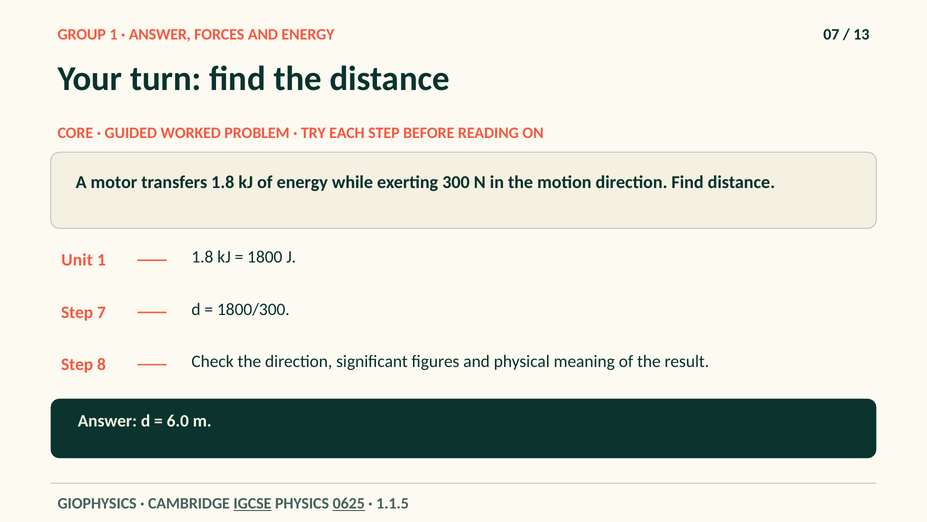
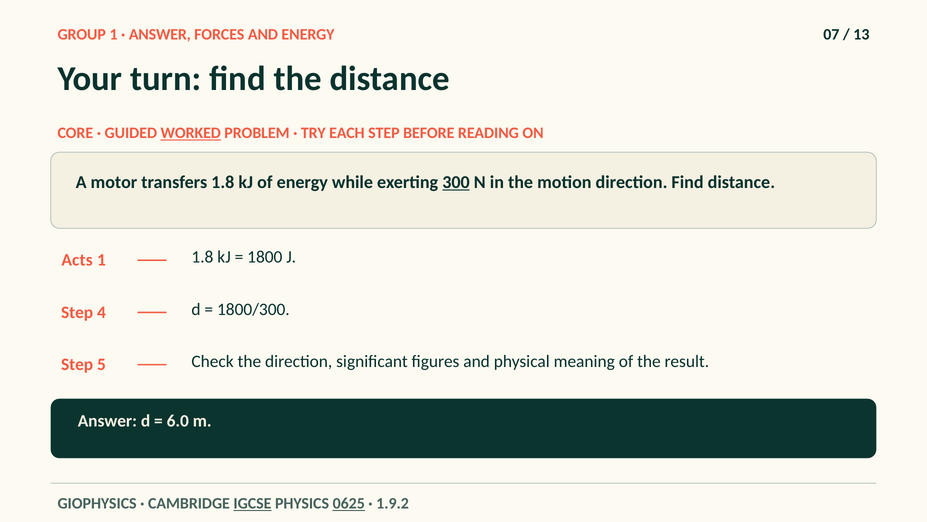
WORKED underline: none -> present
300 underline: none -> present
Unit: Unit -> Acts
7: 7 -> 4
8: 8 -> 5
1.1.5: 1.1.5 -> 1.9.2
